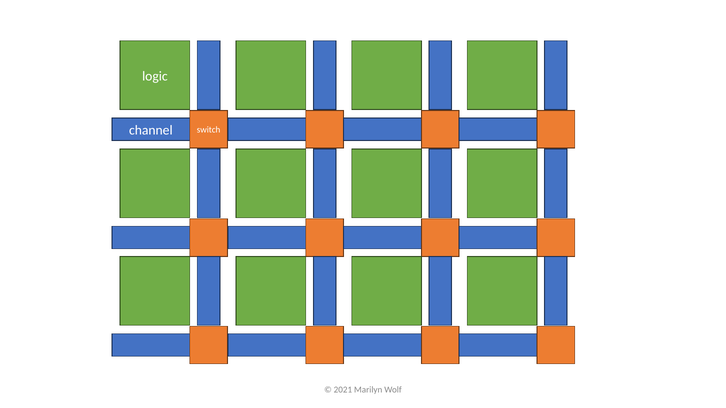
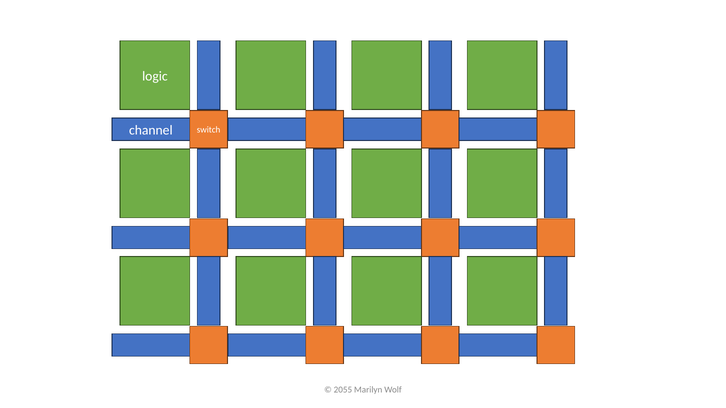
2021: 2021 -> 2055
